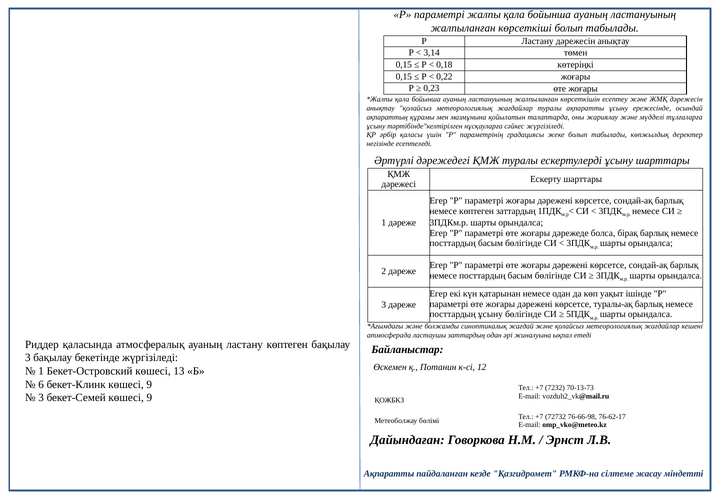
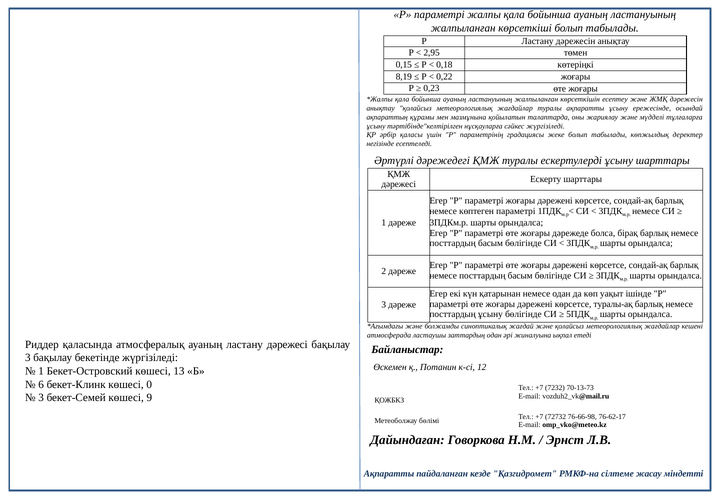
3,14: 3,14 -> 2,95
0,15 at (404, 76): 0,15 -> 8,19
көптеген заттардың: заттардың -> параметрі
ластану көптеген: көптеген -> дәрежесі
бекет-Клинк көшесі 9: 9 -> 0
